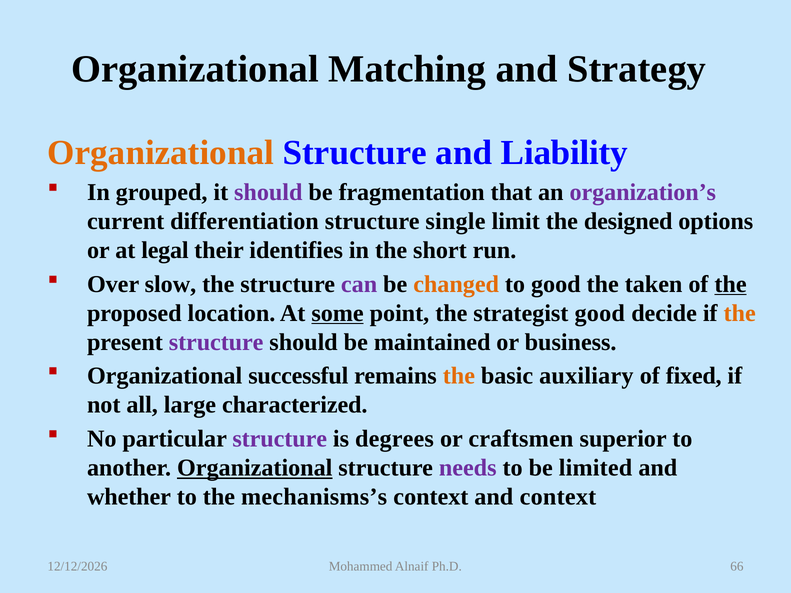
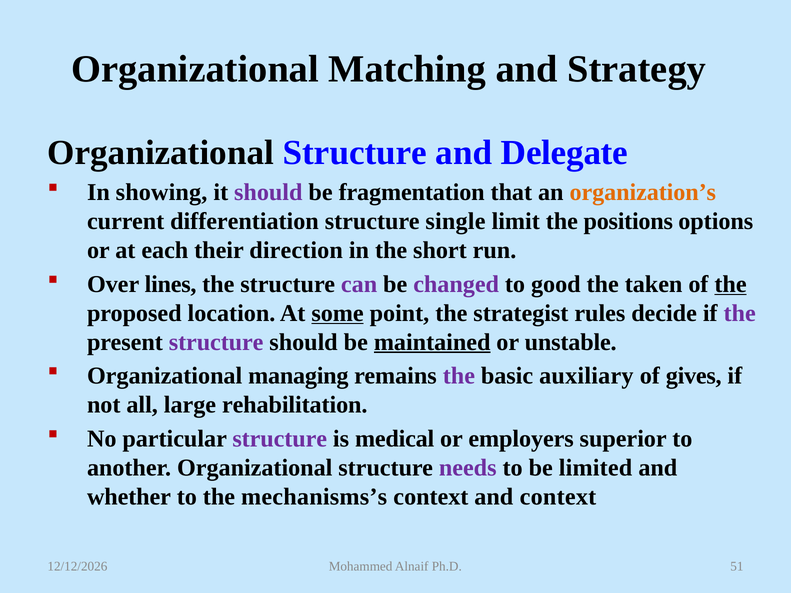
Organizational at (161, 153) colour: orange -> black
Liability: Liability -> Delegate
grouped: grouped -> showing
organization’s colour: purple -> orange
designed: designed -> positions
legal: legal -> each
identifies: identifies -> direction
slow: slow -> lines
changed colour: orange -> purple
strategist good: good -> rules
the at (740, 313) colour: orange -> purple
maintained underline: none -> present
business: business -> unstable
successful: successful -> managing
the at (459, 376) colour: orange -> purple
fixed: fixed -> gives
characterized: characterized -> rehabilitation
degrees: degrees -> medical
craftsmen: craftsmen -> employers
Organizational at (255, 468) underline: present -> none
66: 66 -> 51
